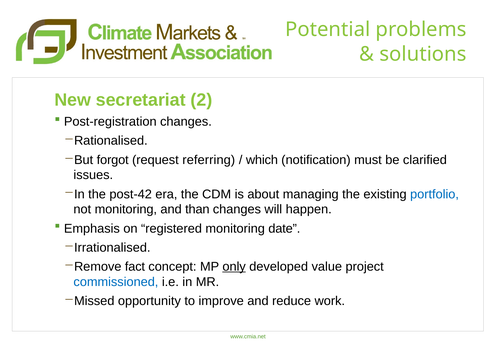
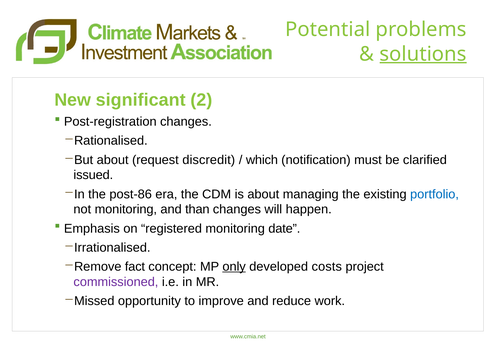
solutions underline: none -> present
secretariat: secretariat -> significant
forgot at (113, 160): forgot -> about
referring: referring -> discredit
issues: issues -> issued
post-42: post-42 -> post-86
value: value -> costs
commissioned colour: blue -> purple
